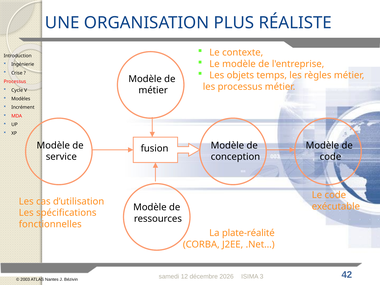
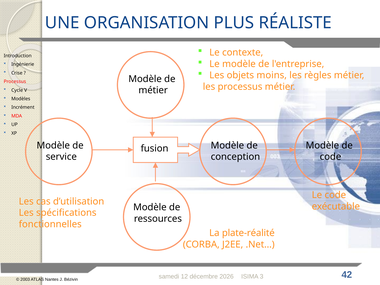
temps: temps -> moins
